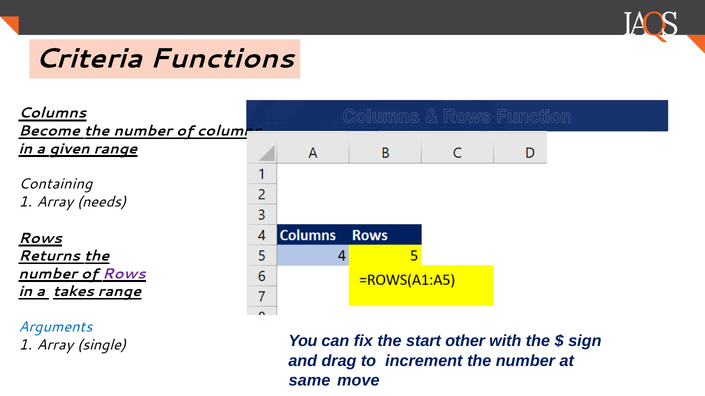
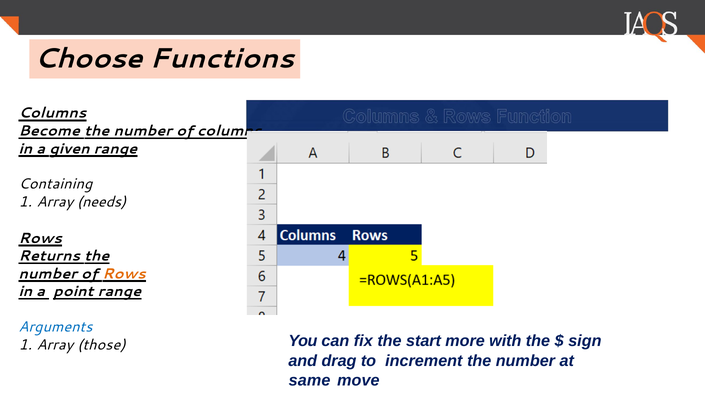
Criteria: Criteria -> Choose
Rows at (124, 274) colour: purple -> orange
takes: takes -> point
single: single -> those
other: other -> more
